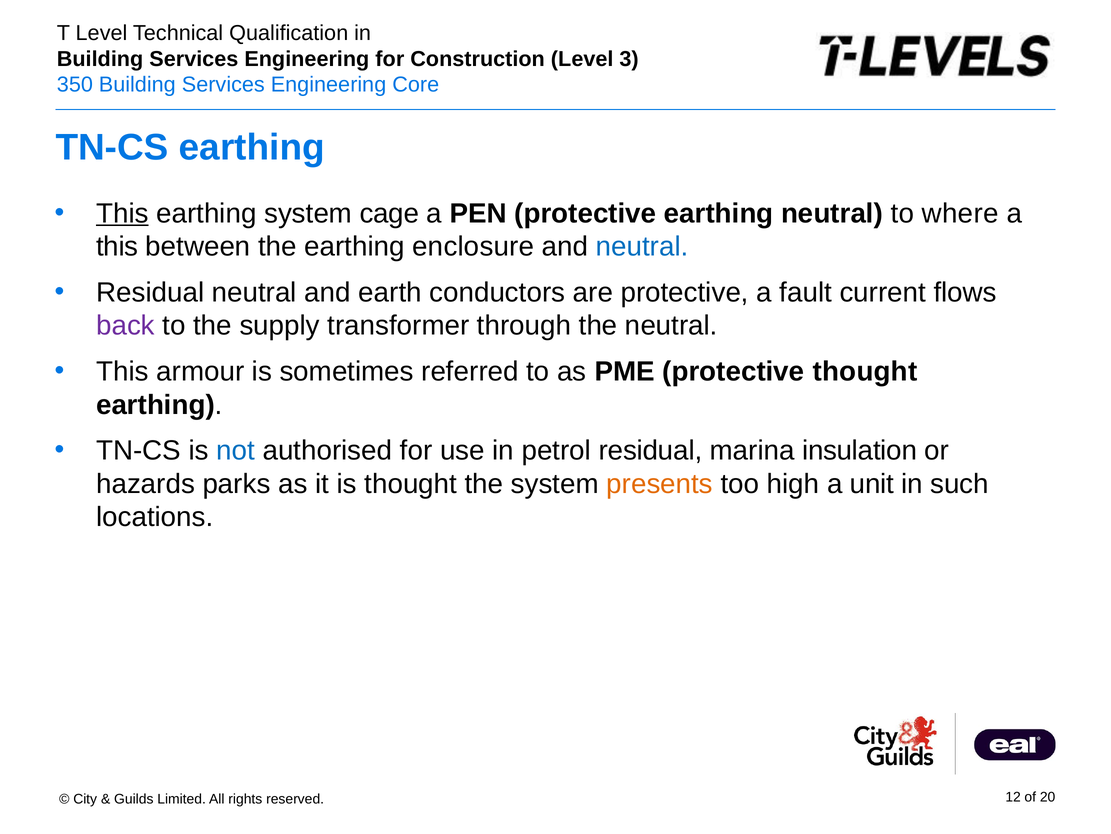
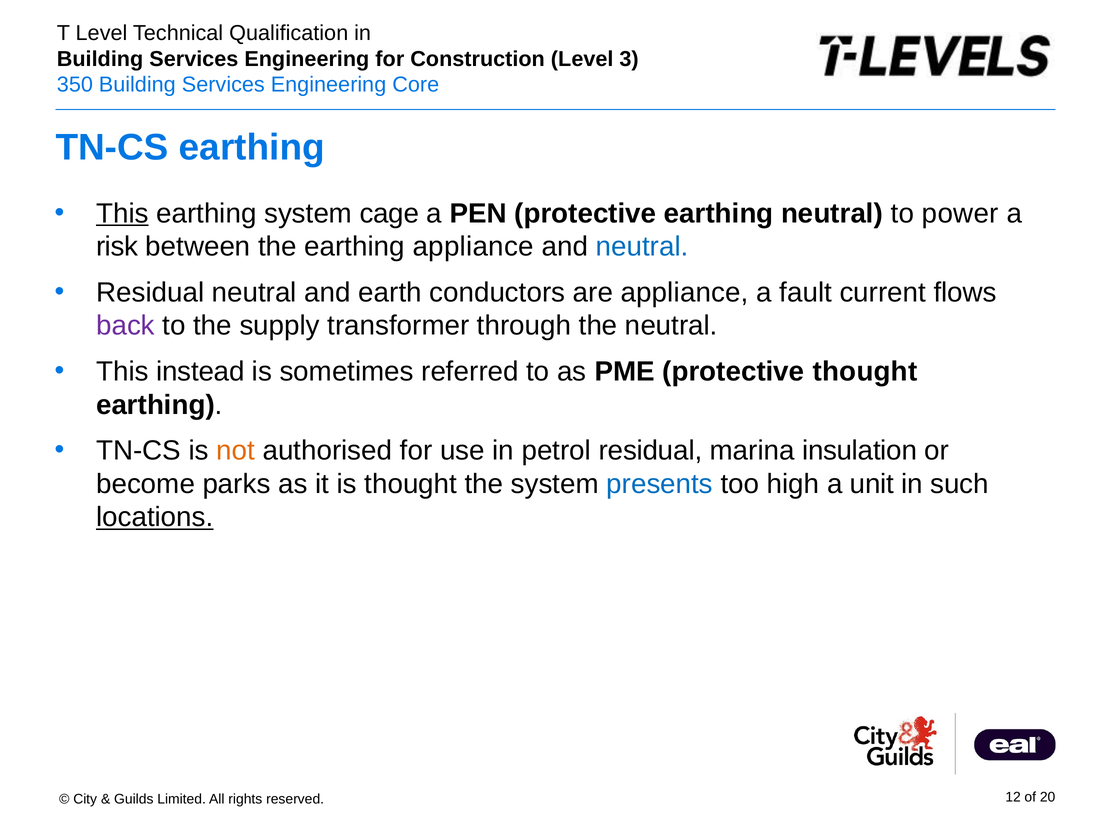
where: where -> power
this at (117, 246): this -> risk
earthing enclosure: enclosure -> appliance
are protective: protective -> appliance
armour: armour -> instead
not colour: blue -> orange
hazards: hazards -> become
presents colour: orange -> blue
locations underline: none -> present
